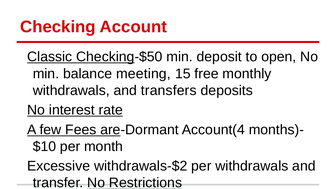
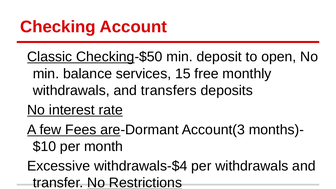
meeting: meeting -> services
Account(4: Account(4 -> Account(3
withdrawals-$2: withdrawals-$2 -> withdrawals-$4
